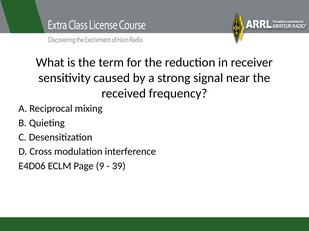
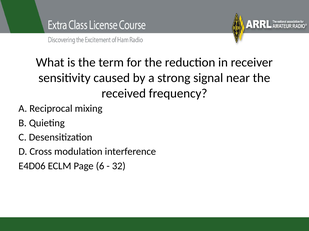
9: 9 -> 6
39: 39 -> 32
